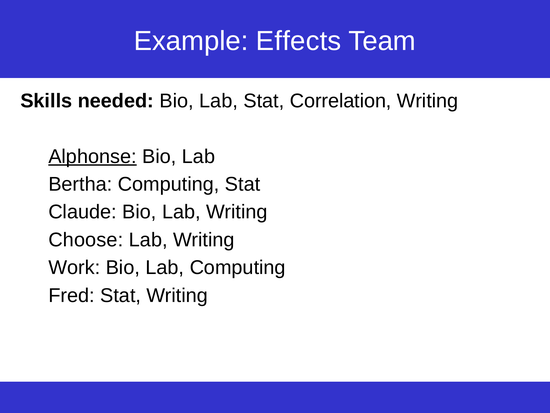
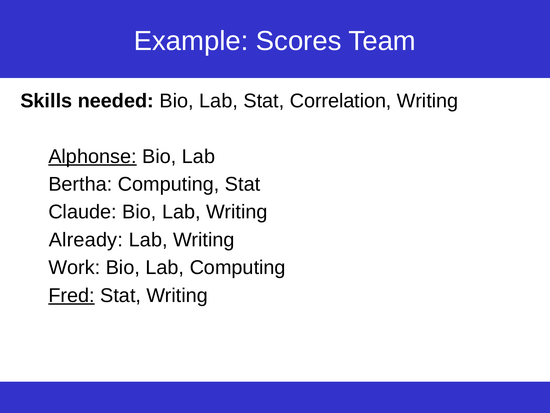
Effects: Effects -> Scores
Choose: Choose -> Already
Fred underline: none -> present
